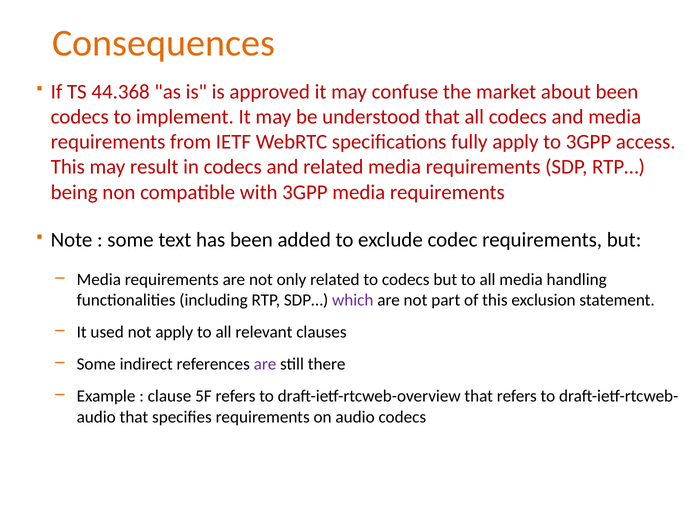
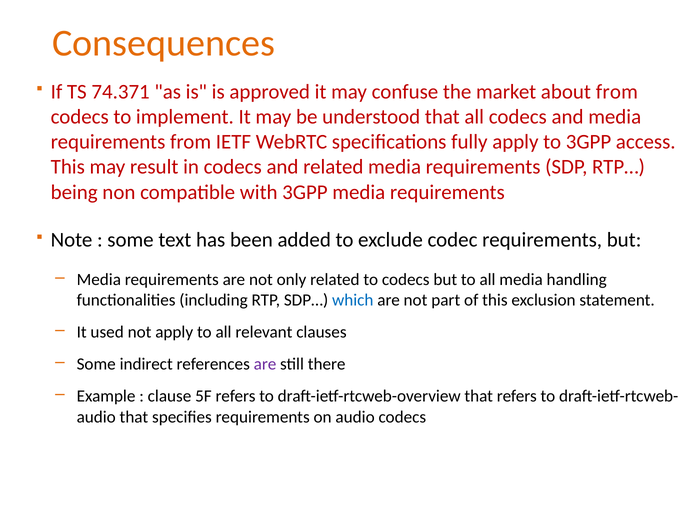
44.368: 44.368 -> 74.371
about been: been -> from
which colour: purple -> blue
